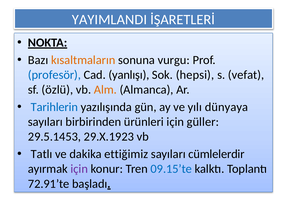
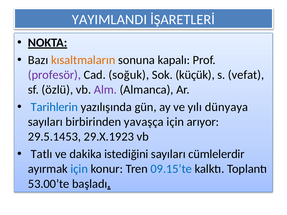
vurgu: vurgu -> kapalı
profesör colour: blue -> purple
yanlışı: yanlışı -> soğuk
hepsi: hepsi -> küçük
Alm colour: orange -> purple
ürünleri: ürünleri -> yavaşça
güller: güller -> arıyor
ettiğimiz: ettiğimiz -> istediğini
için at (79, 169) colour: purple -> blue
72.91’te: 72.91’te -> 53.00’te
